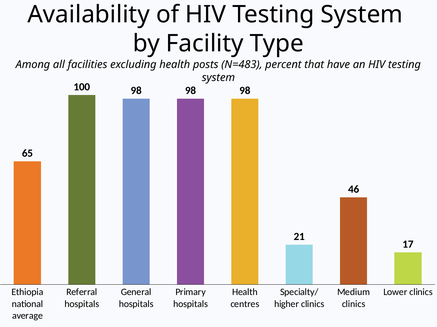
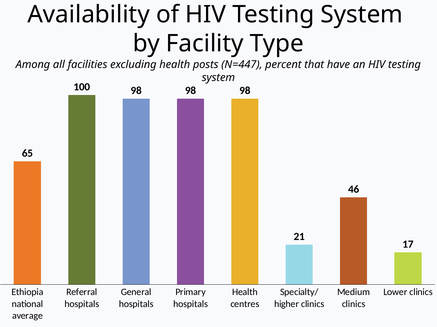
N=483: N=483 -> N=447
